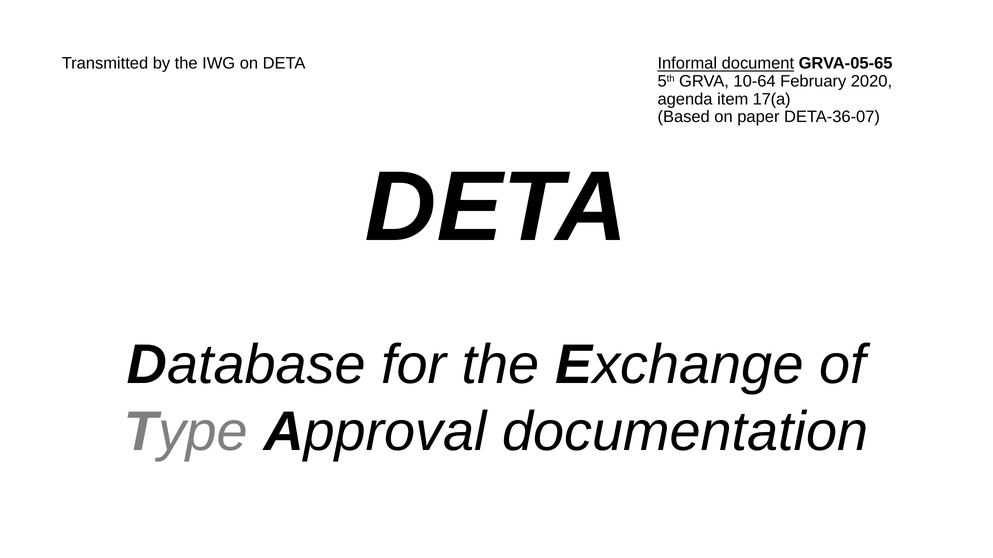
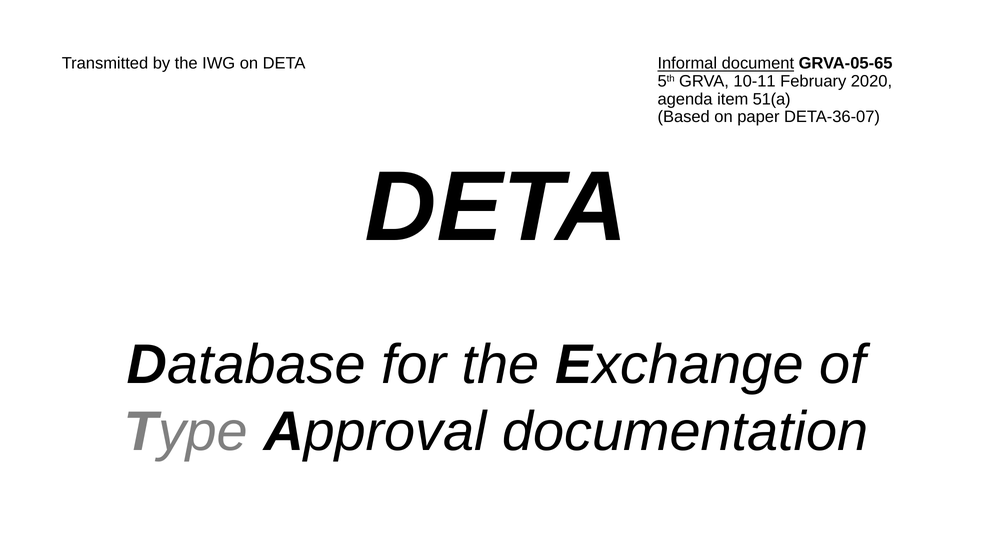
10-64: 10-64 -> 10-11
17(a: 17(a -> 51(a
